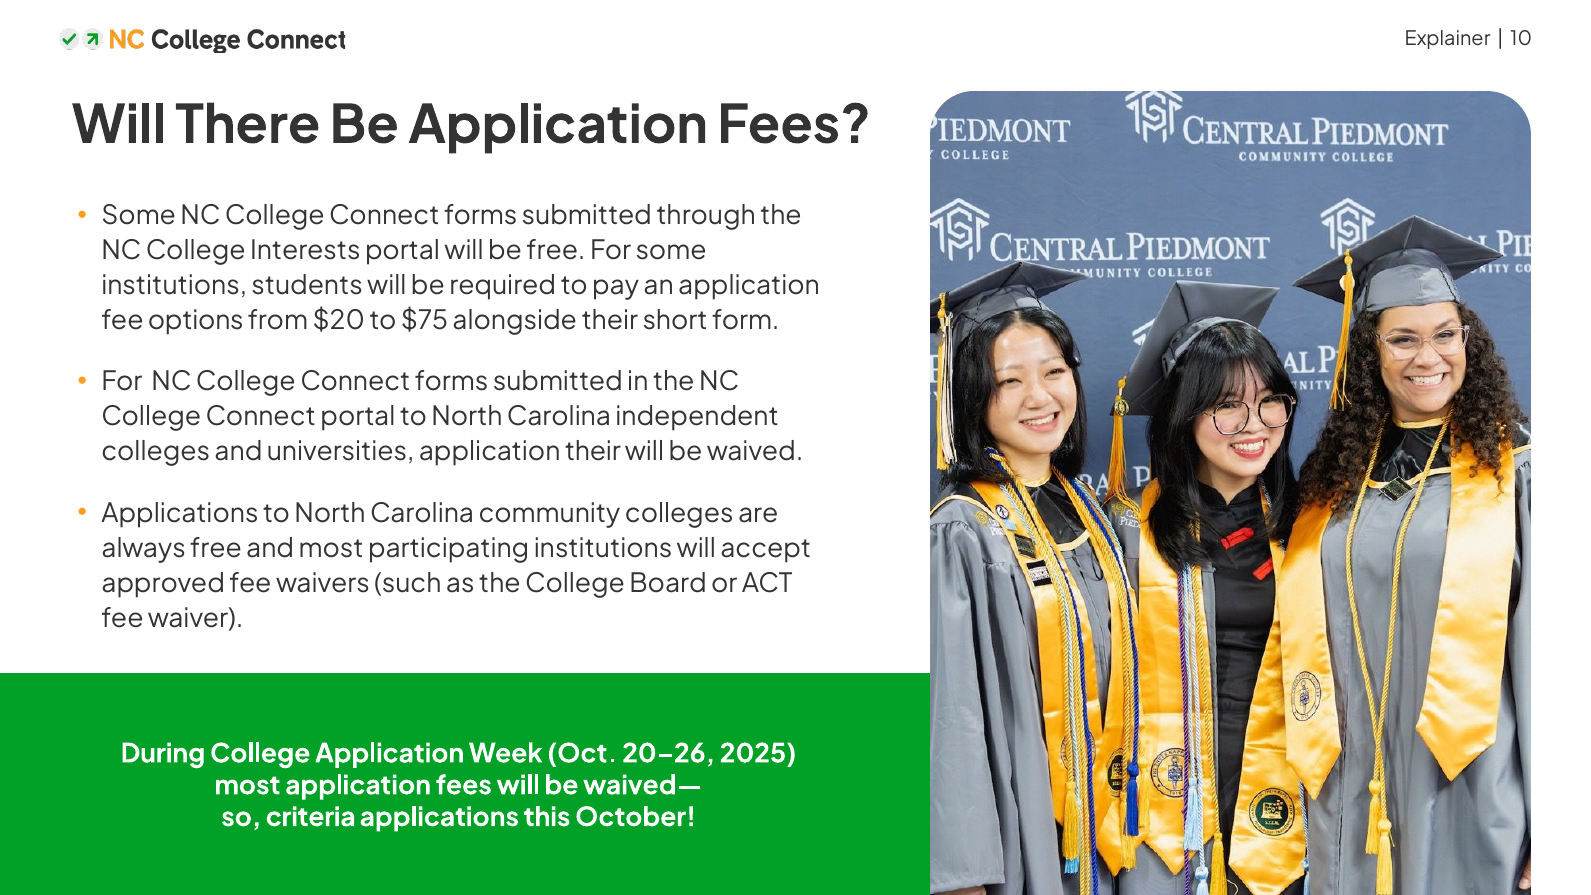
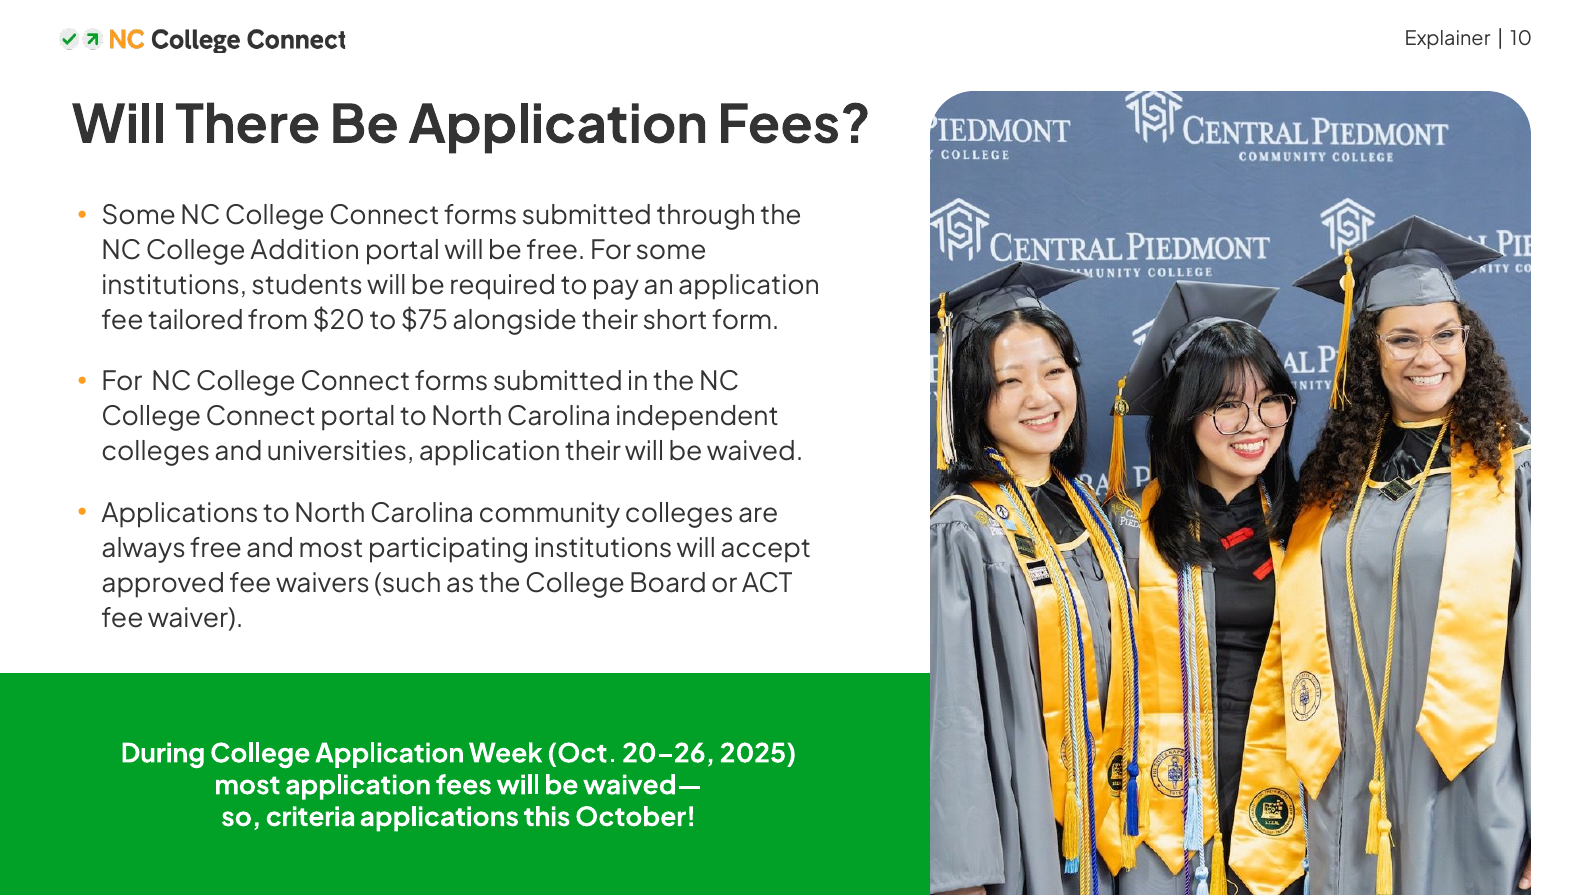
Interests: Interests -> Addition
options: options -> tailored
